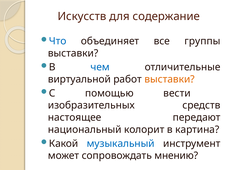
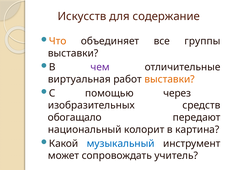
Что colour: blue -> orange
чем colour: blue -> purple
виртуальной: виртуальной -> виртуальная
вести: вести -> через
настоящее: настоящее -> обогащало
мнению: мнению -> учитель
